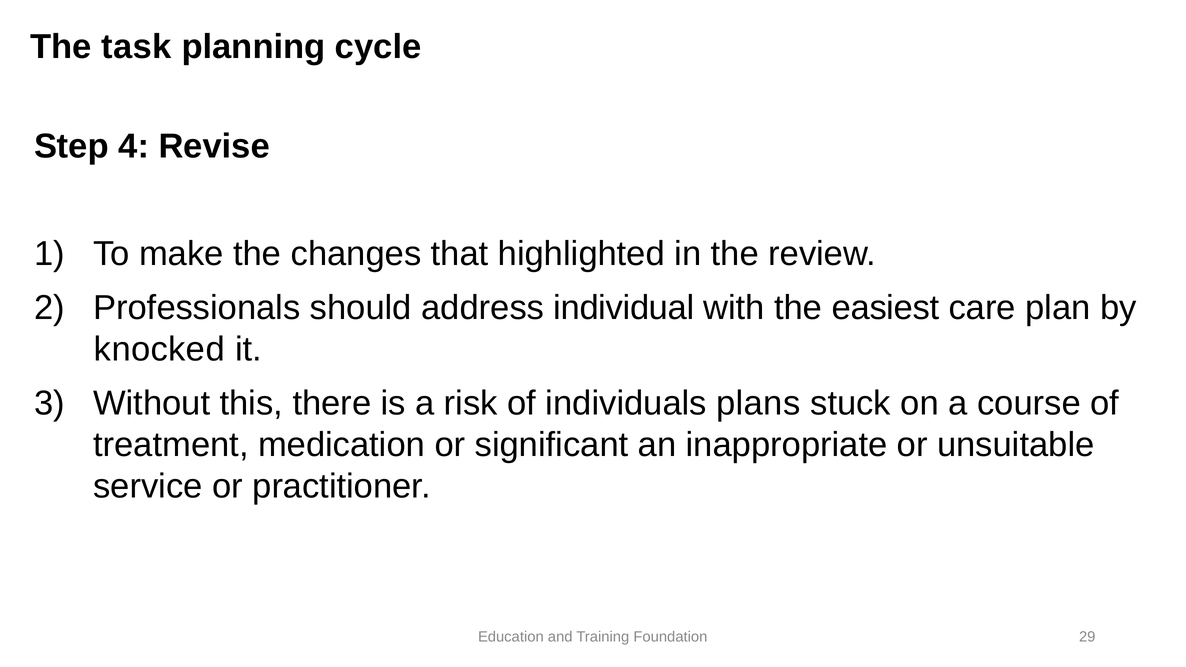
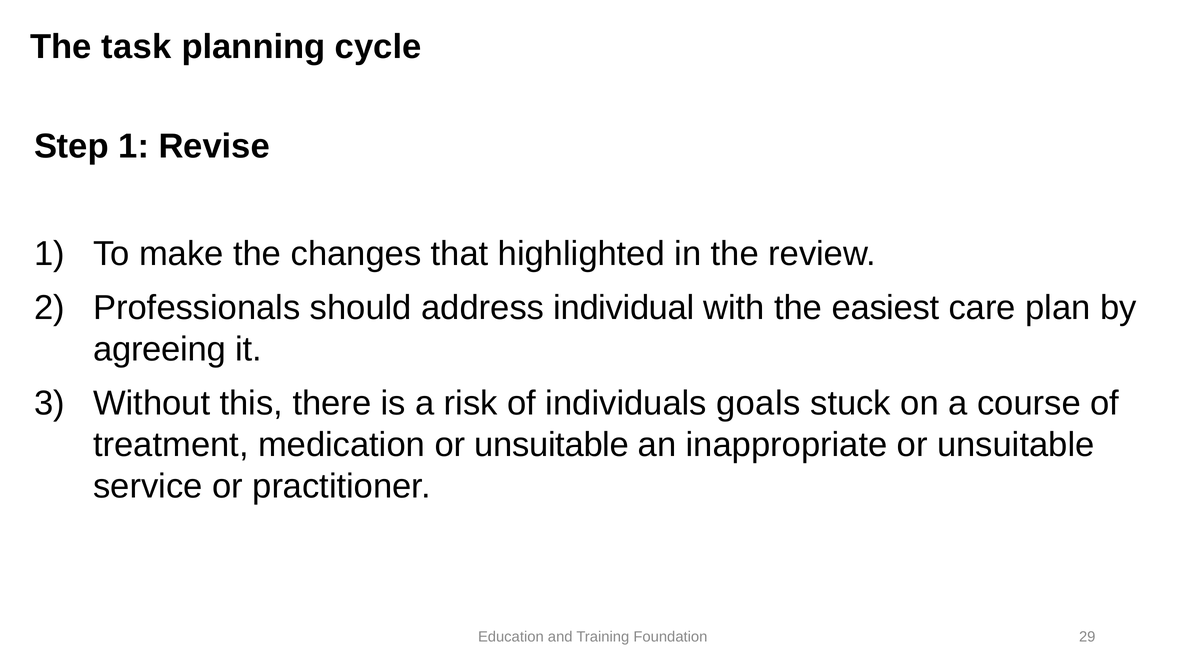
Step 4: 4 -> 1
knocked: knocked -> agreeing
plans: plans -> goals
medication or significant: significant -> unsuitable
